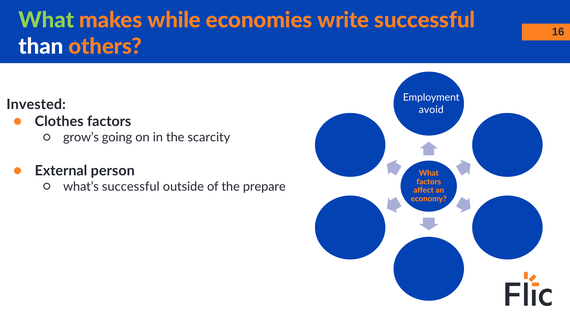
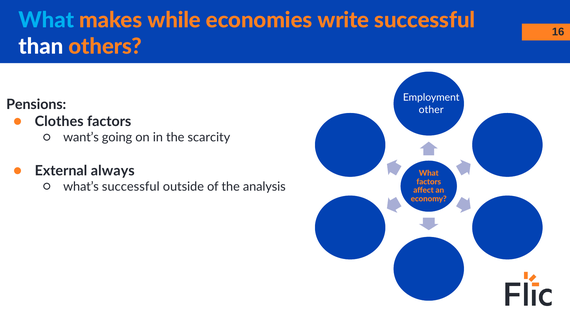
What at (46, 20) colour: light green -> light blue
Invested: Invested -> Pensions
avoid: avoid -> other
grow’s: grow’s -> want’s
person: person -> always
prepare: prepare -> analysis
